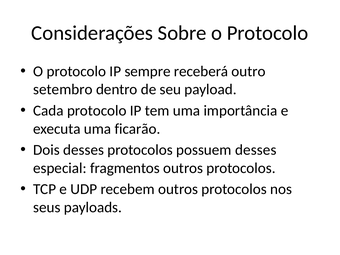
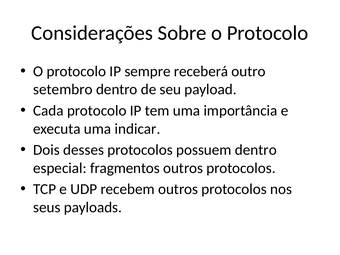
ficarão: ficarão -> indicar
possuem desses: desses -> dentro
